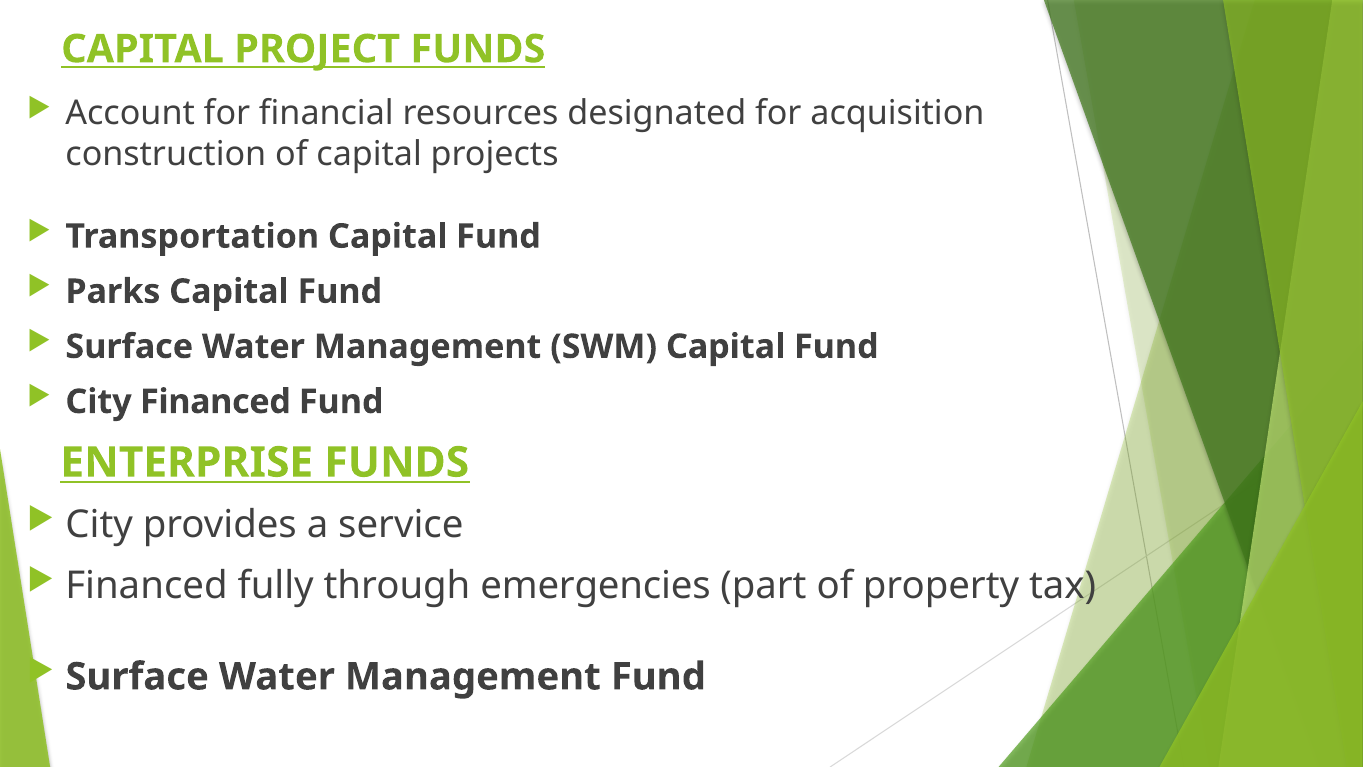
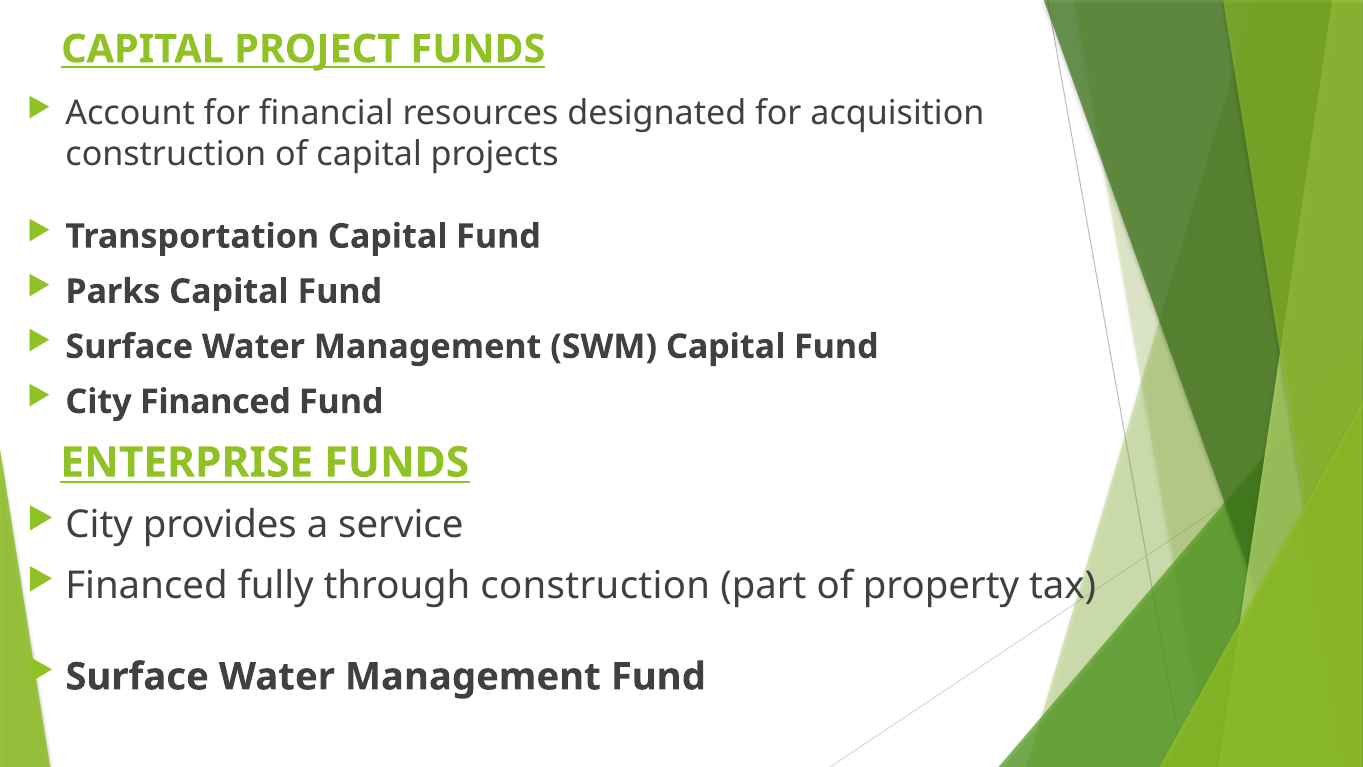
through emergencies: emergencies -> construction
